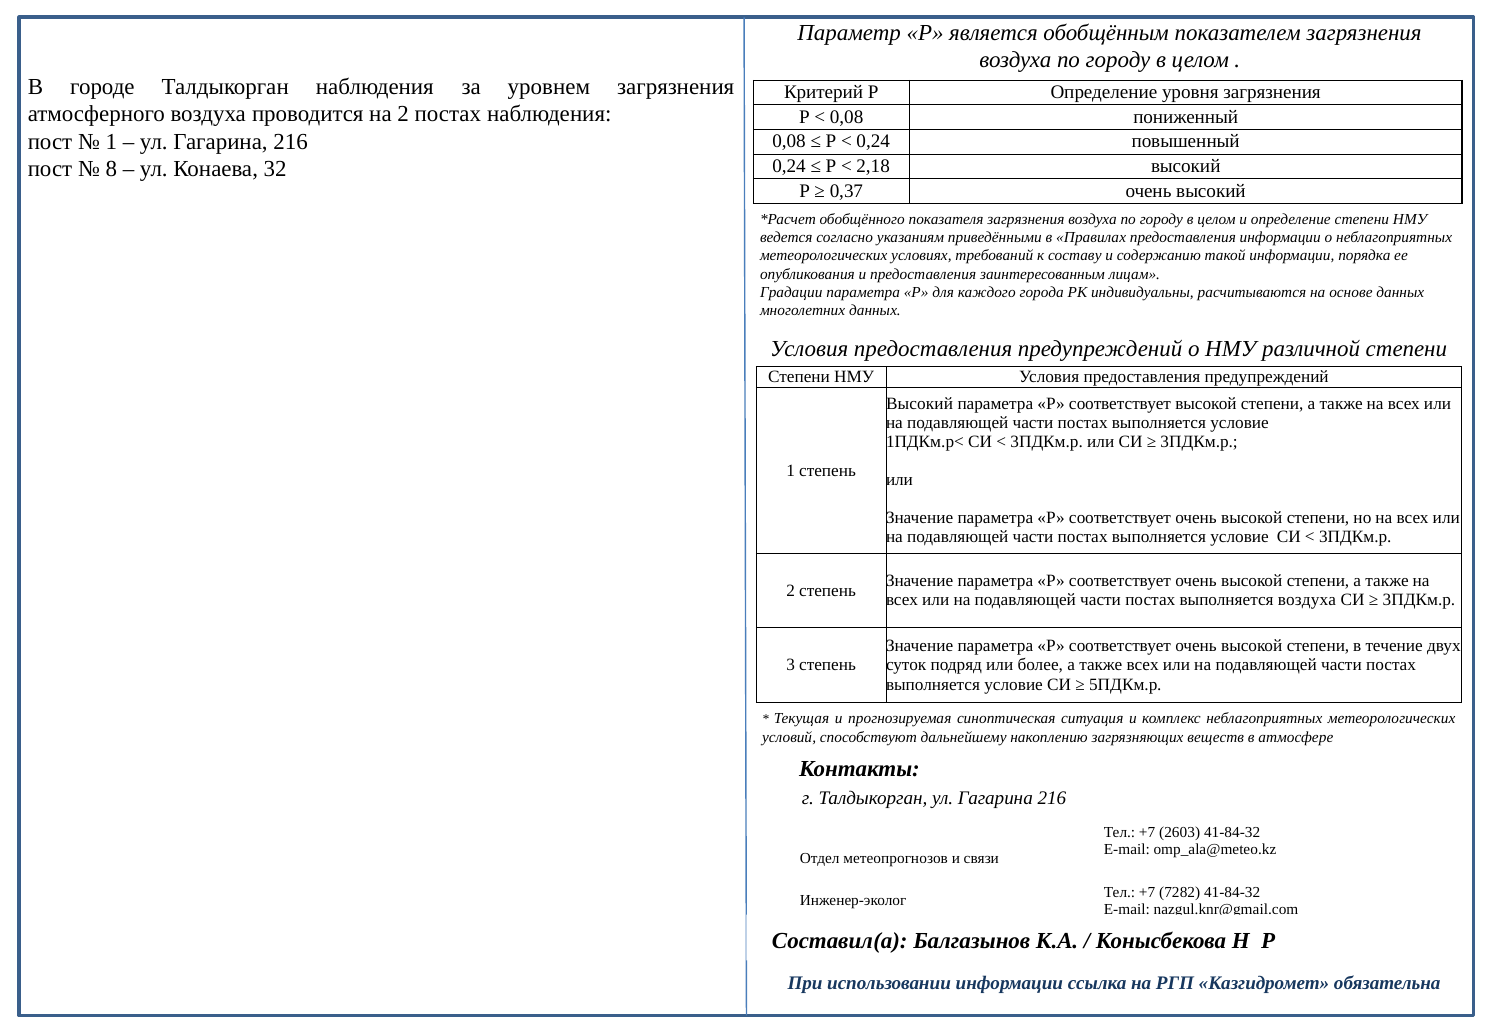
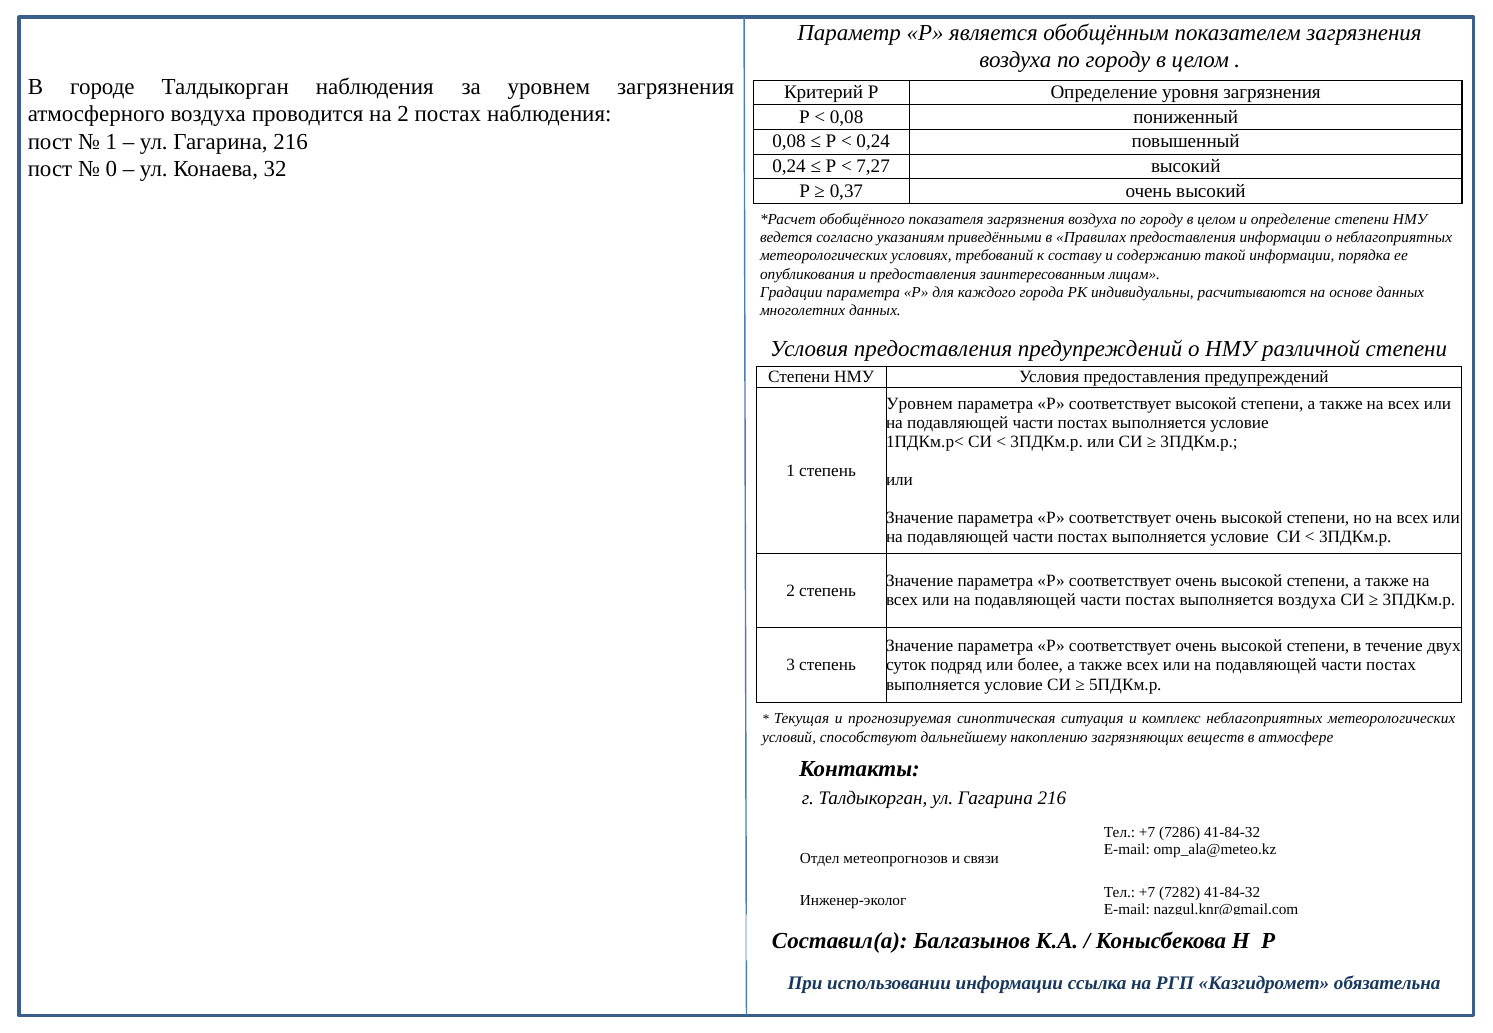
2,18: 2,18 -> 7,27
8: 8 -> 0
Высокий at (920, 404): Высокий -> Уровнем
2603: 2603 -> 7286
